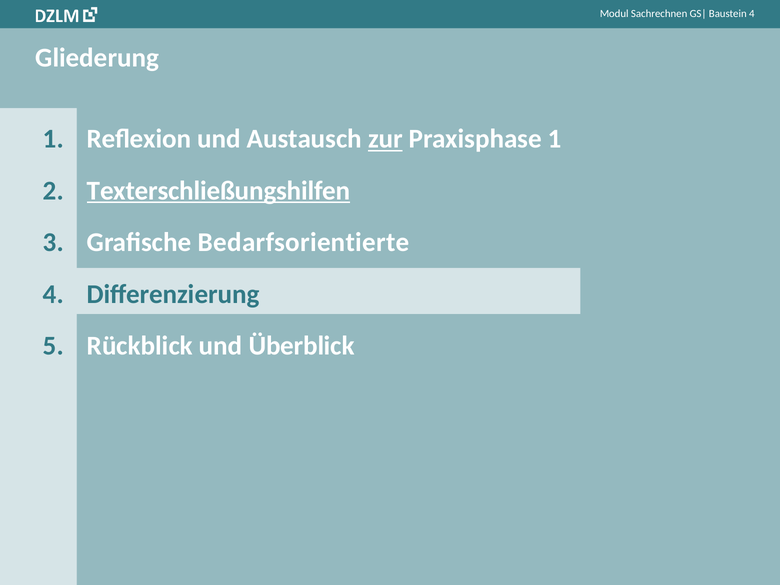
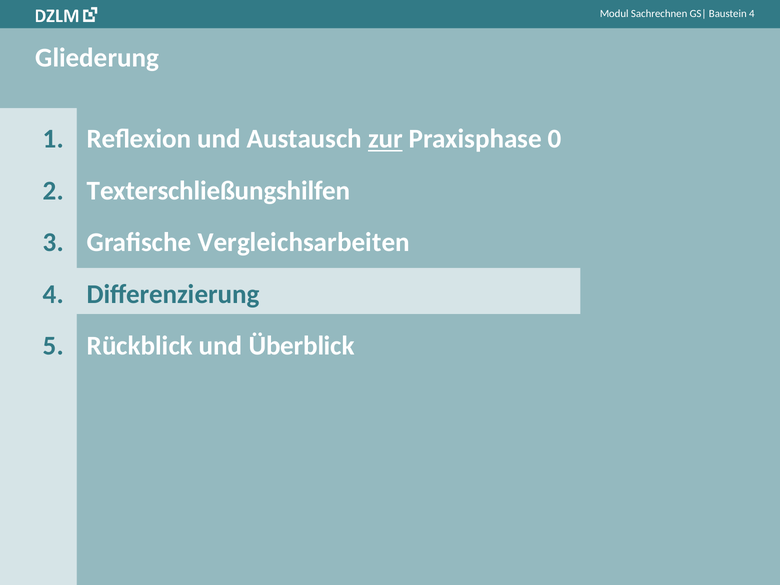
Praxisphase 1: 1 -> 0
Texterschließungshilfen underline: present -> none
Bedarfsorientierte: Bedarfsorientierte -> Vergleichsarbeiten
